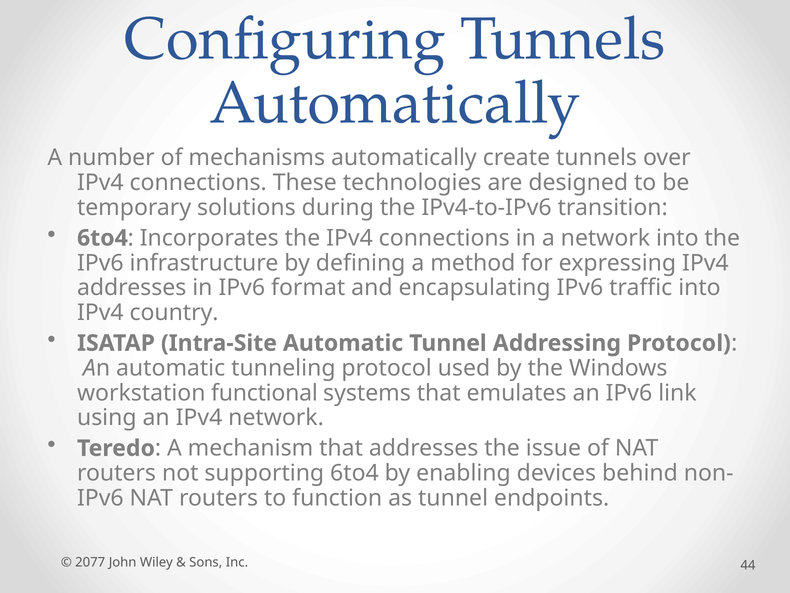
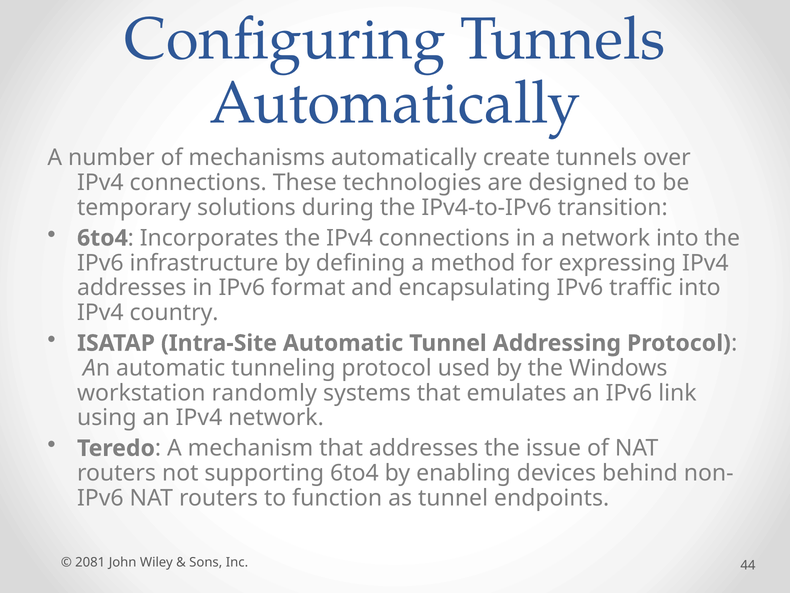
functional: functional -> randomly
2077: 2077 -> 2081
